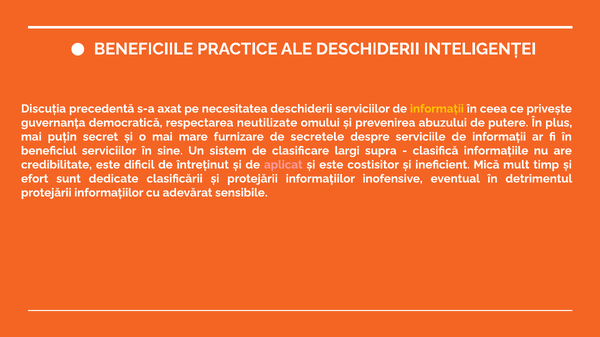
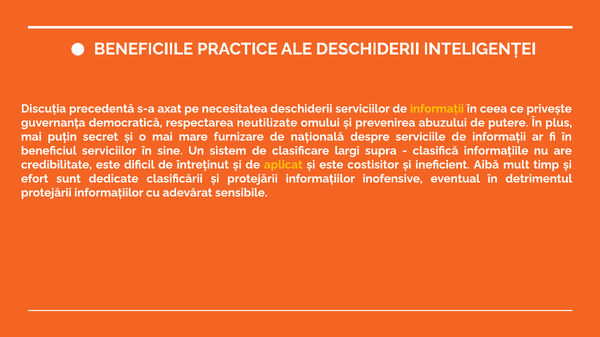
secretele: secretele -> națională
aplicat colour: pink -> yellow
Mică: Mică -> Aibă
